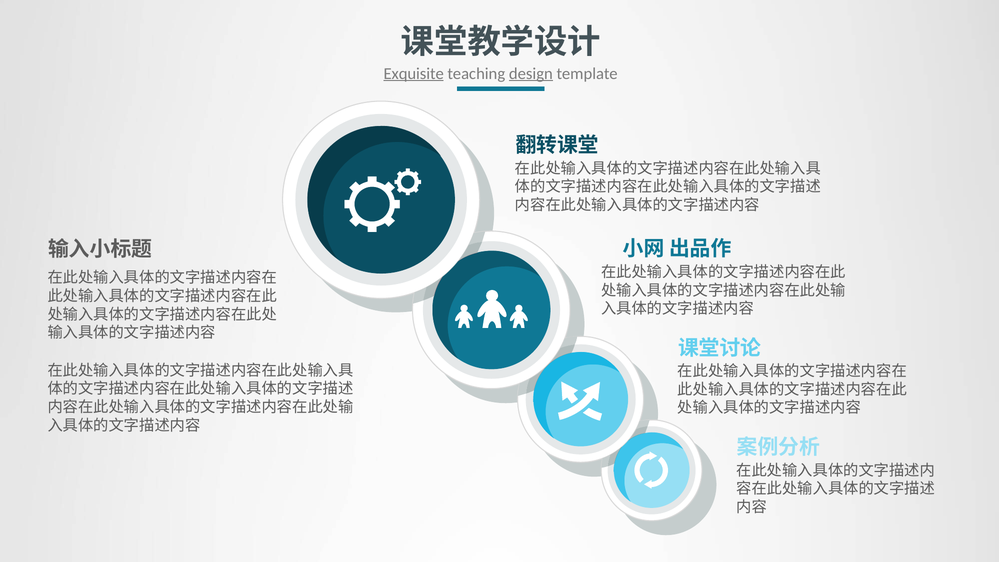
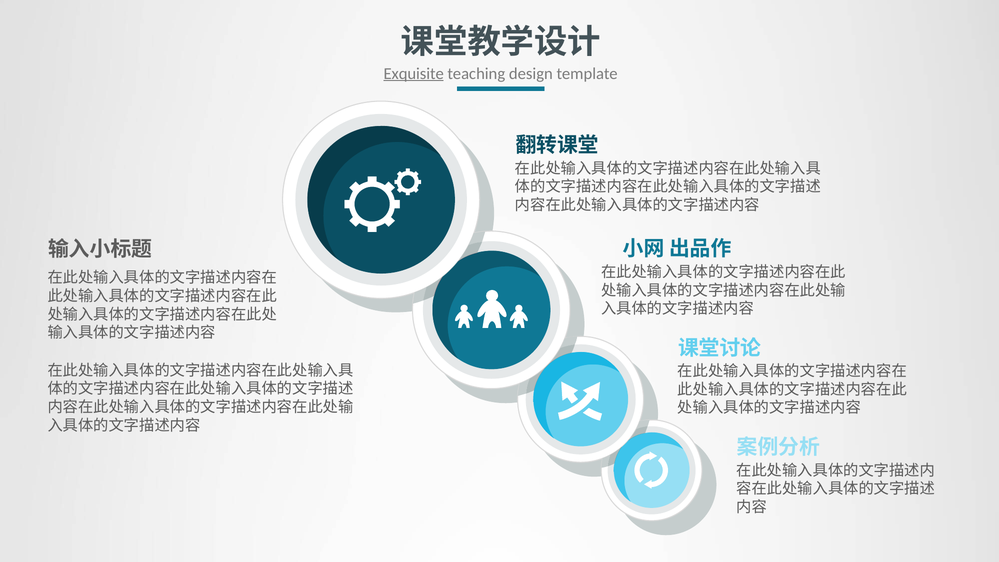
design underline: present -> none
